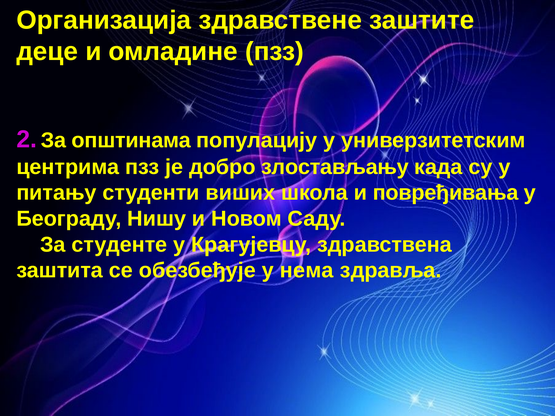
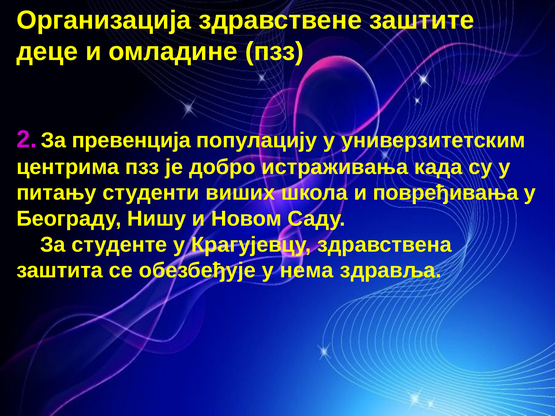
општинама: општинама -> превенција
злостављању: злостављању -> истраживања
